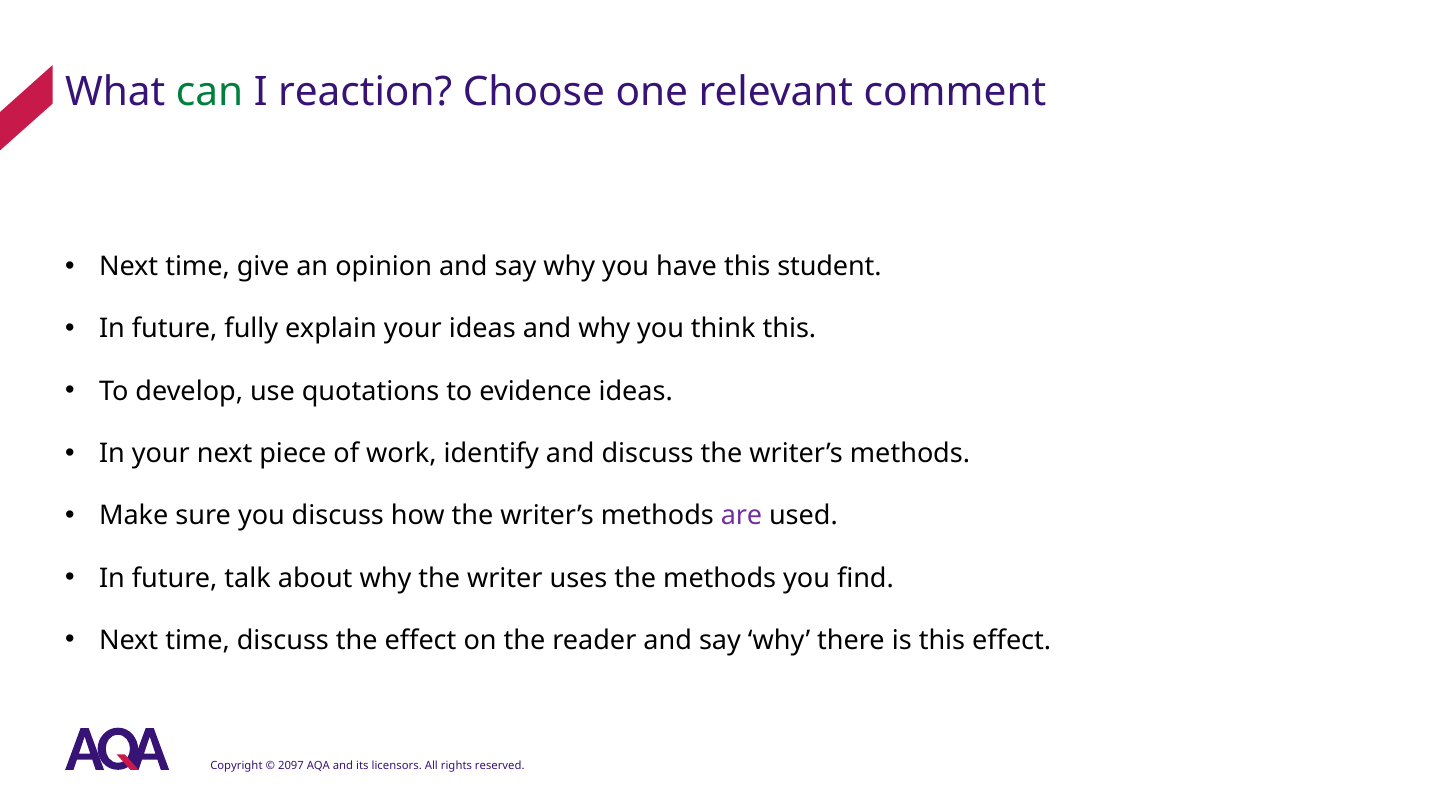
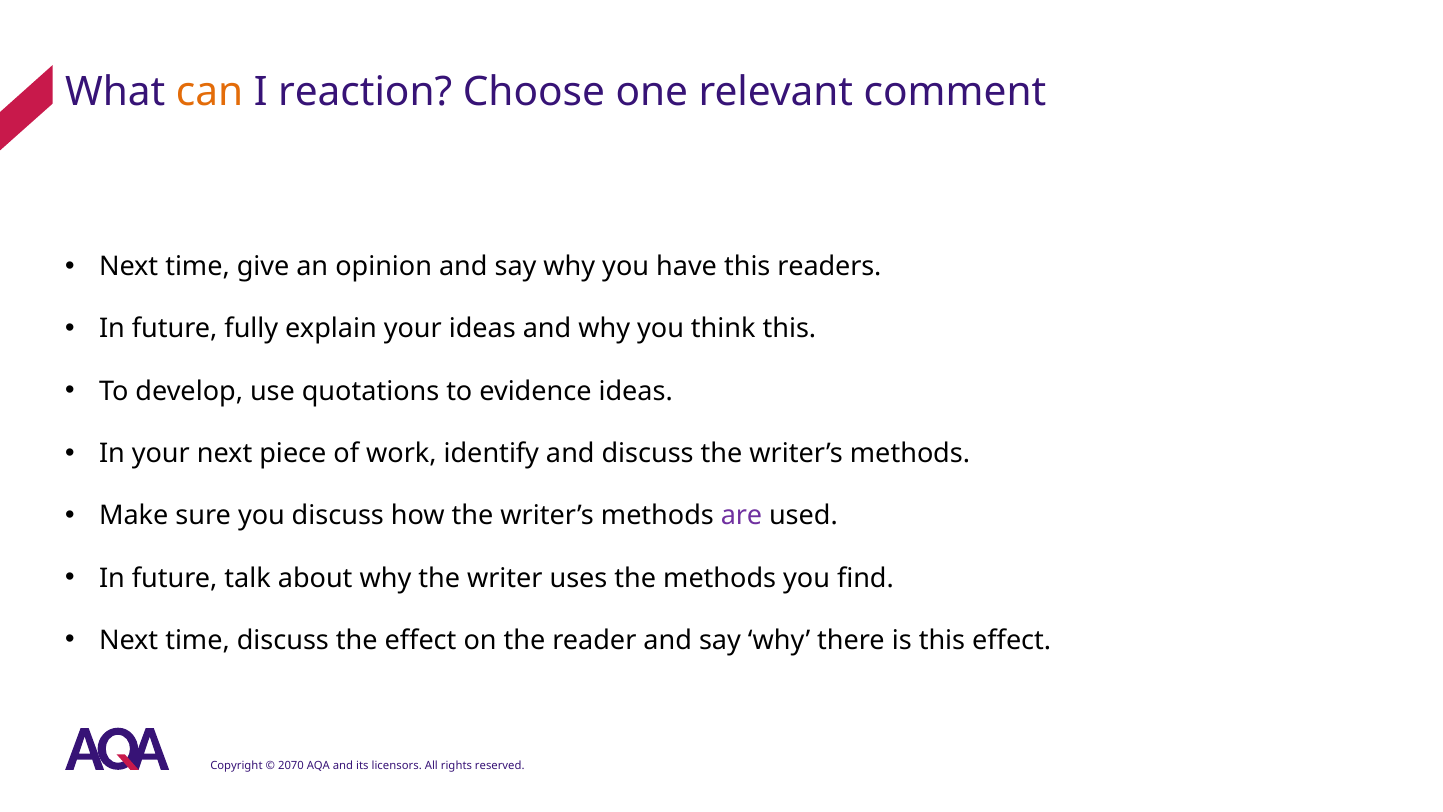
can colour: green -> orange
student: student -> readers
2097: 2097 -> 2070
